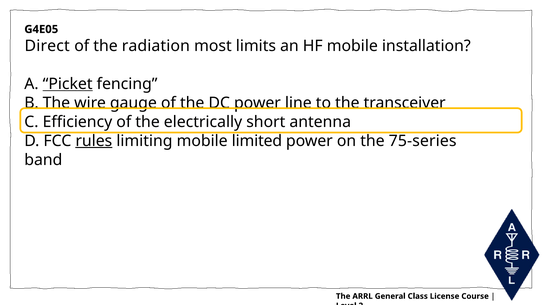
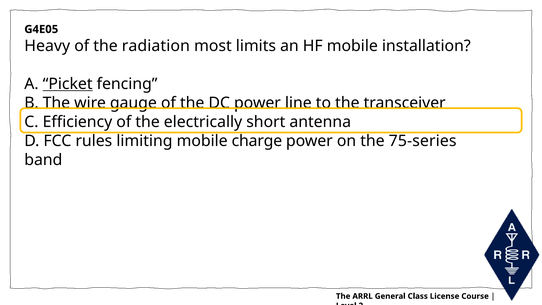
Direct: Direct -> Heavy
rules underline: present -> none
limited: limited -> charge
